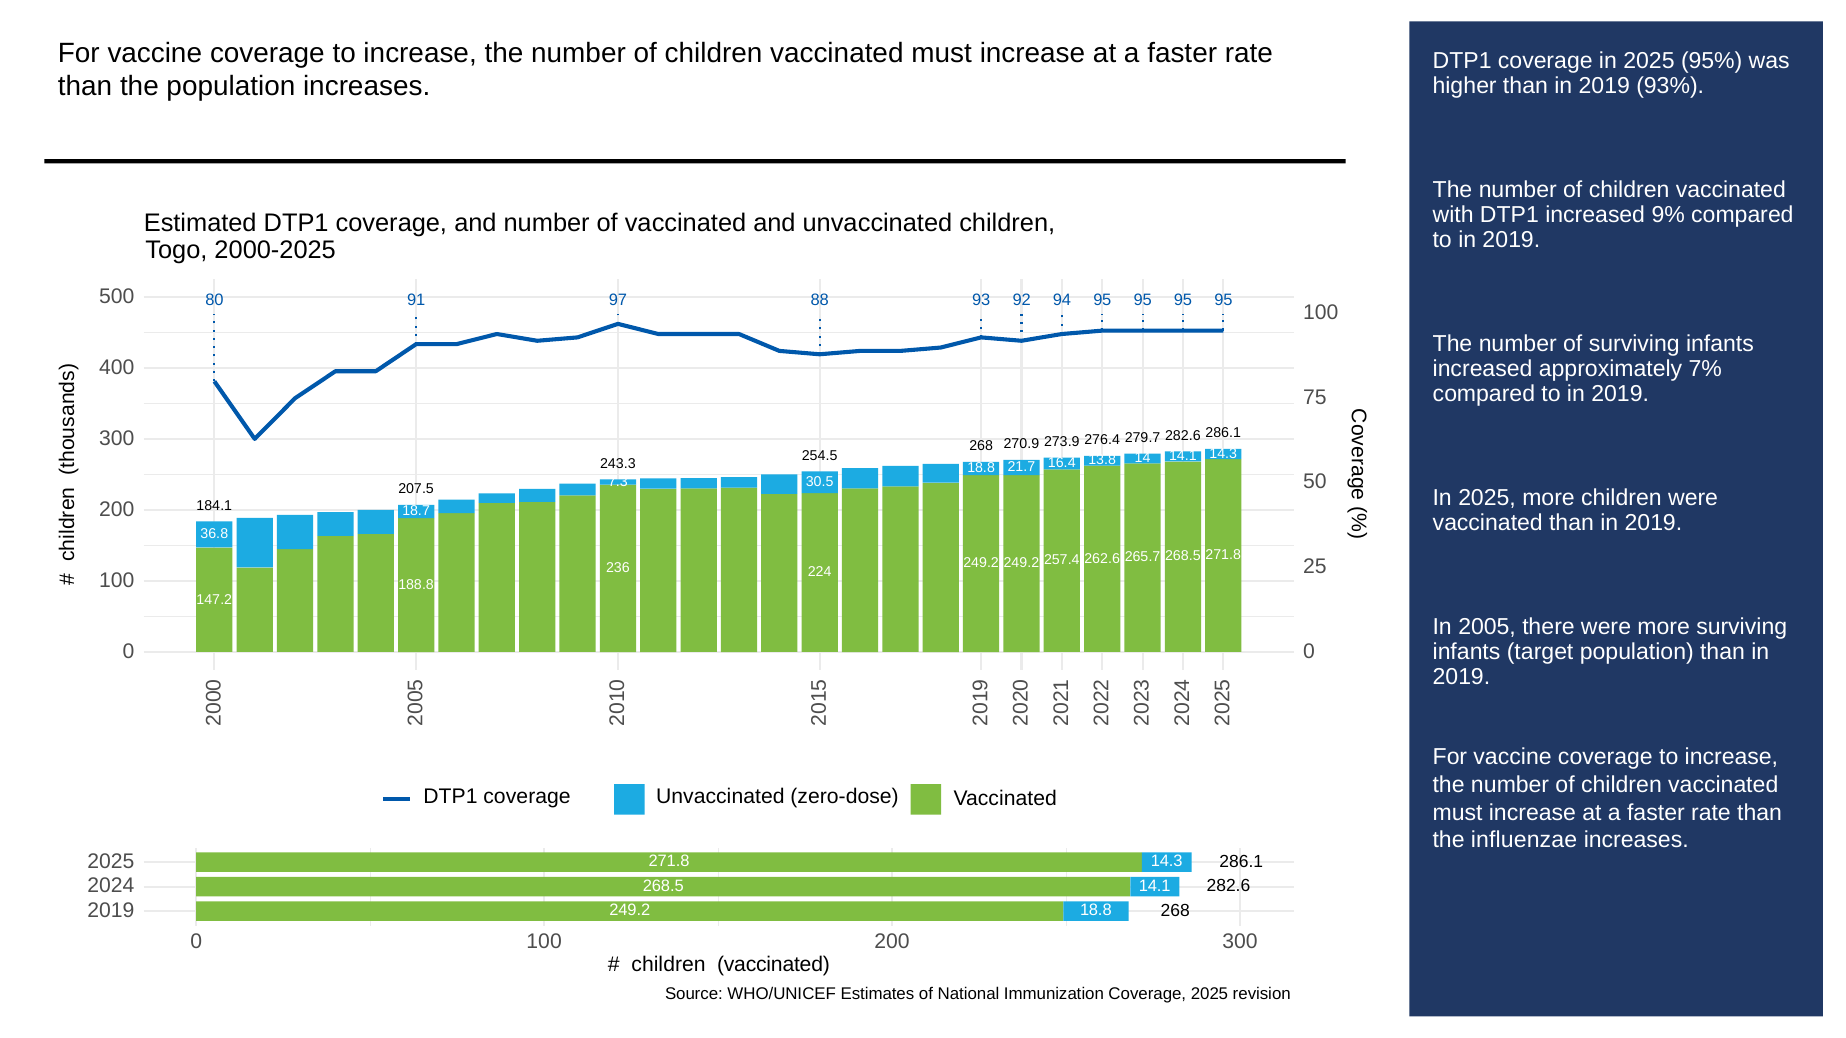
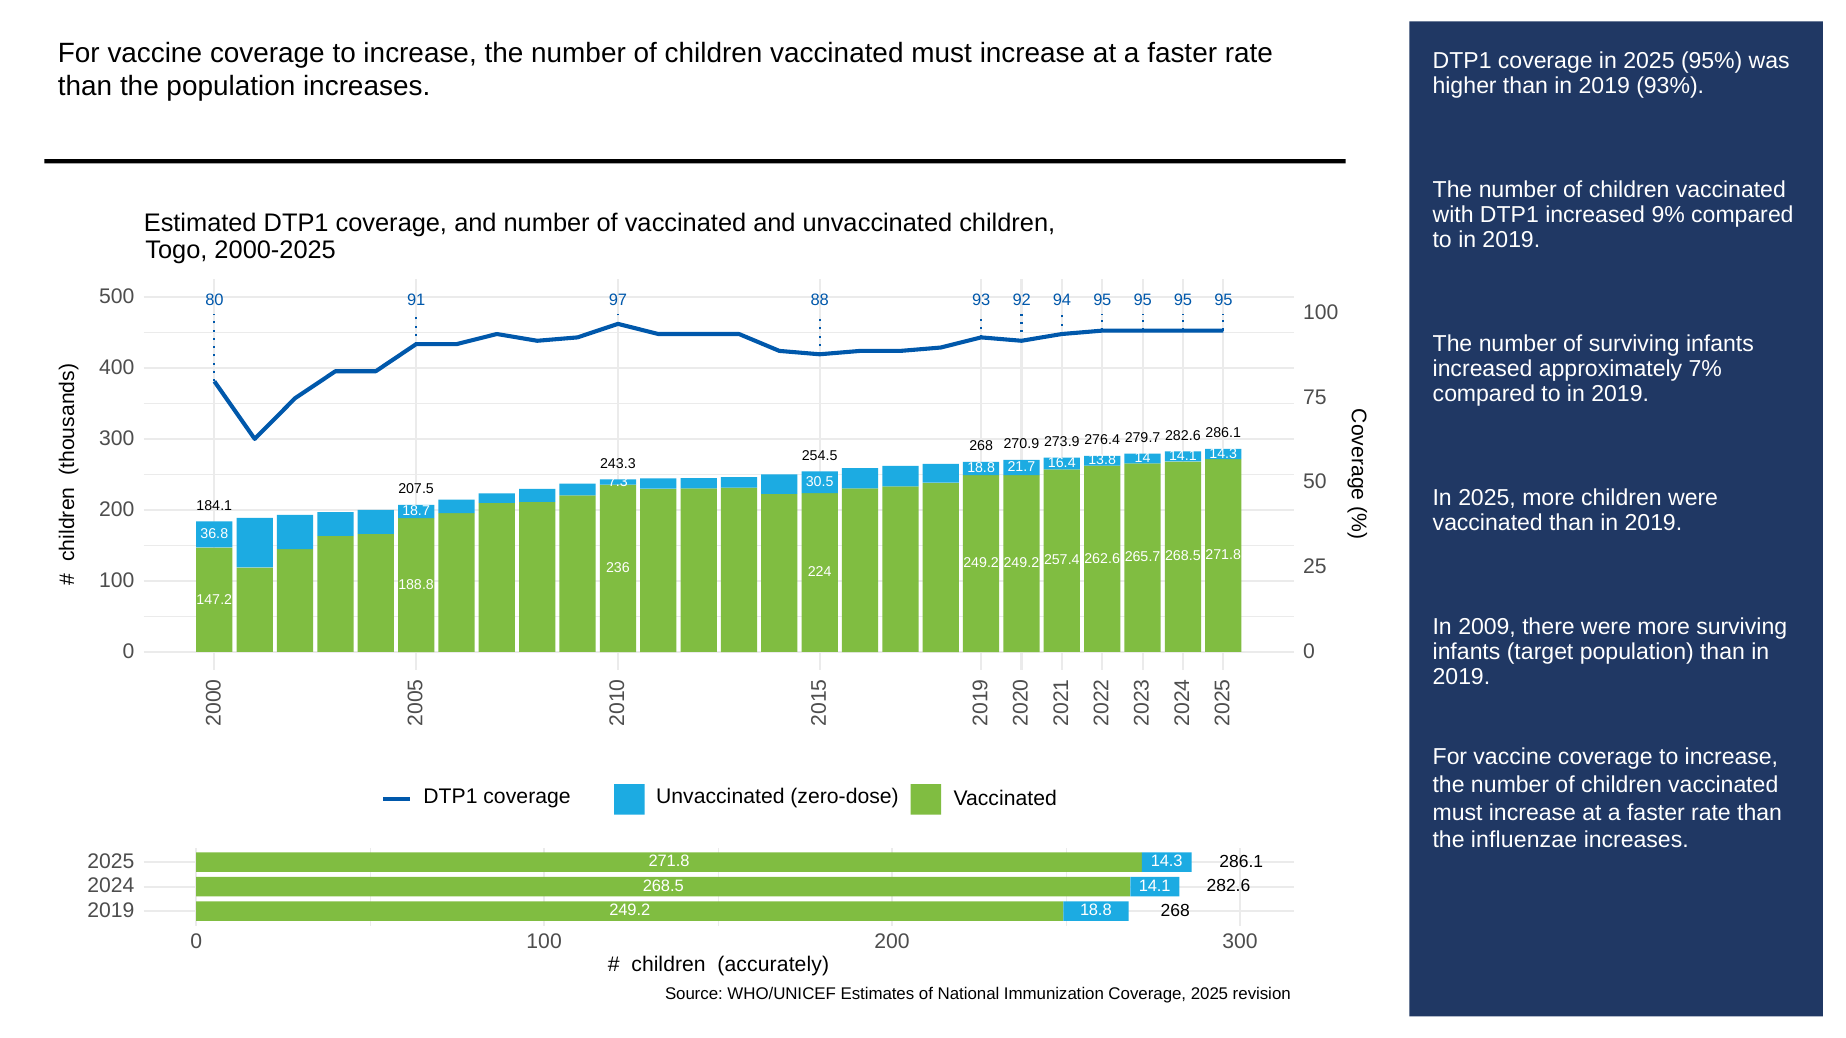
2005: 2005 -> 2009
vaccinated at (773, 965): vaccinated -> accurately
